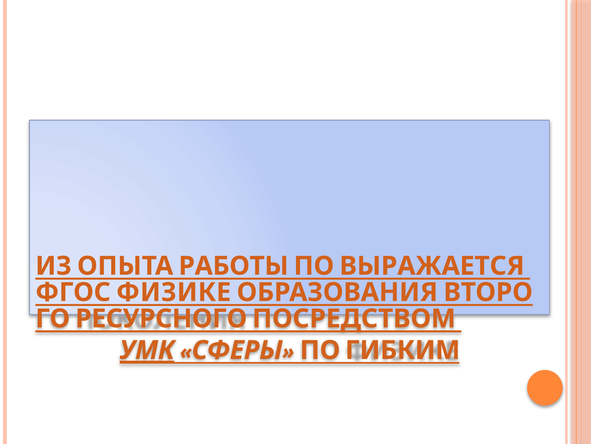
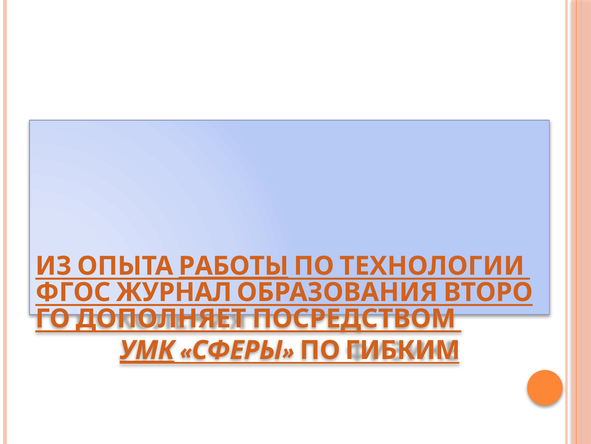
РАБОТЫ underline: none -> present
ВЫРАЖАЕТСЯ: ВЫРАЖАЕТСЯ -> ТЕХНОЛОГИИ
ФИЗИКЕ: ФИЗИКЕ -> ЖУРНАЛ
РЕСУРСНОГО: РЕСУРСНОГО -> ДОПОЛНЯЕТ
